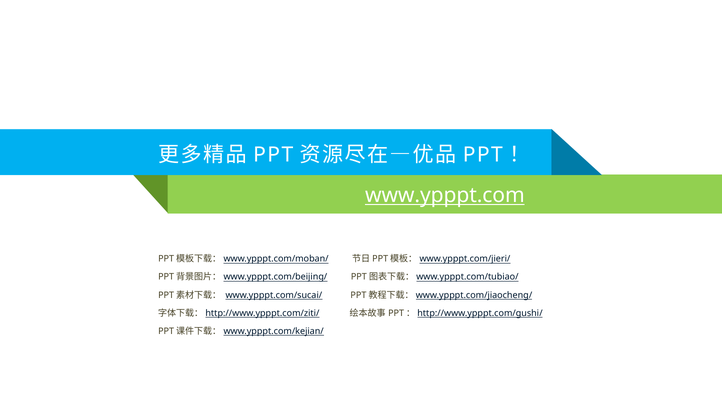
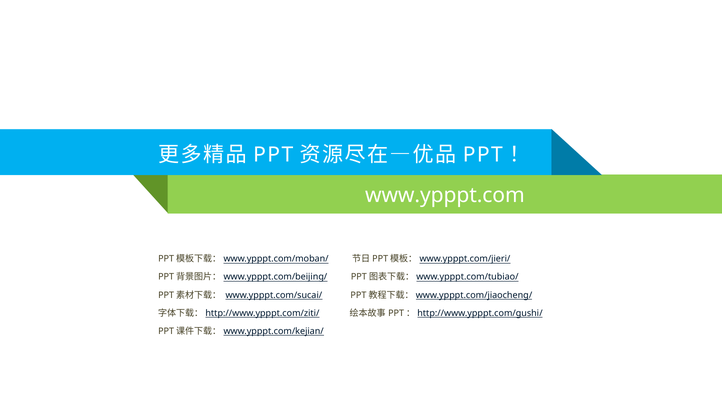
www.ypppt.com underline: present -> none
